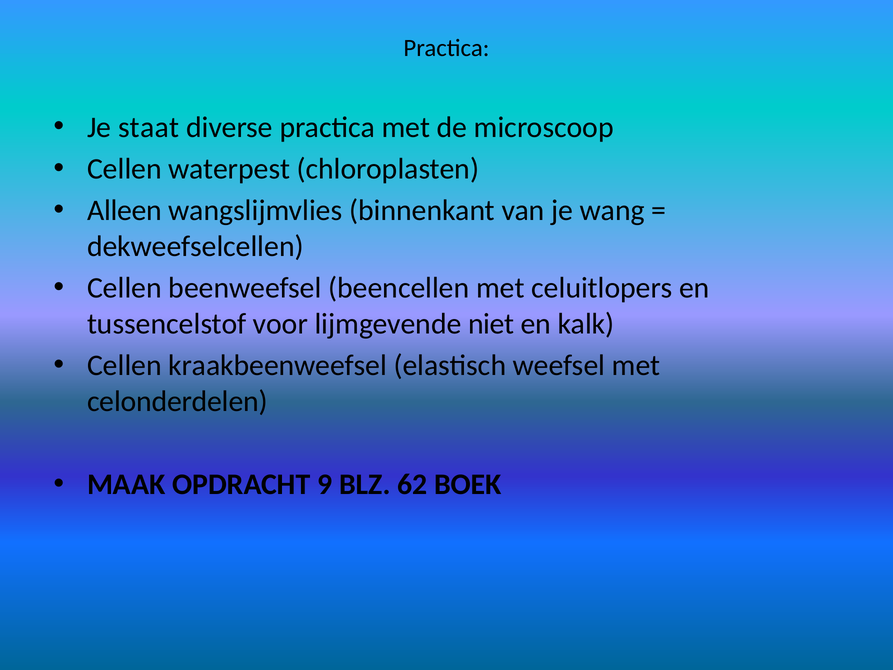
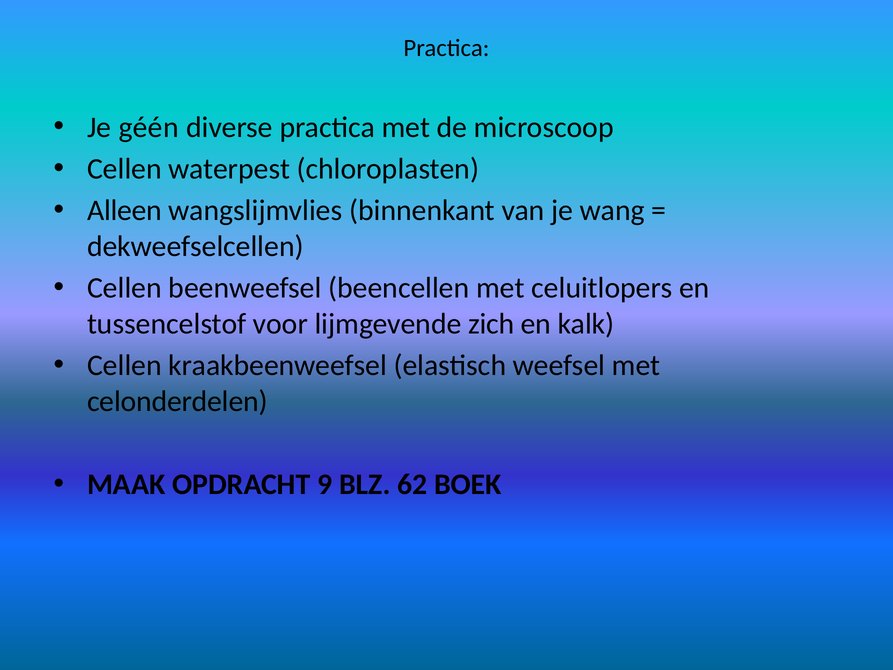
staat: staat -> géén
niet: niet -> zich
